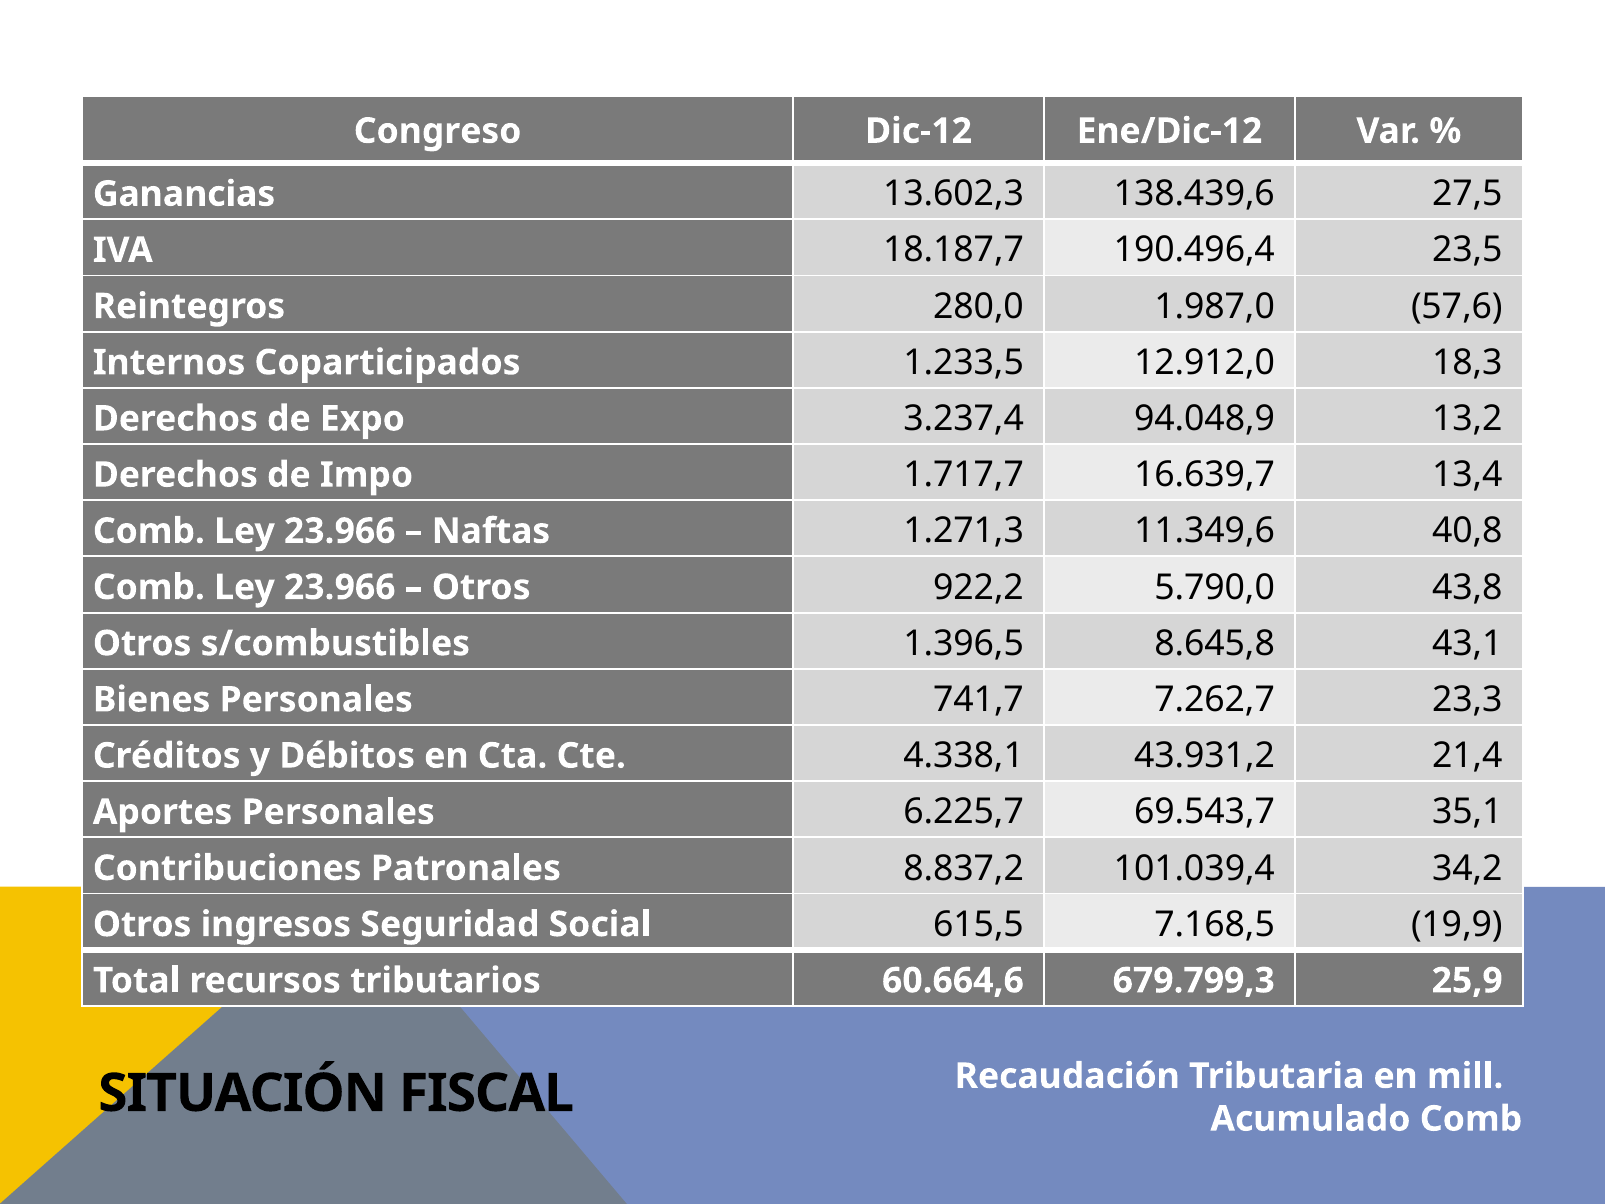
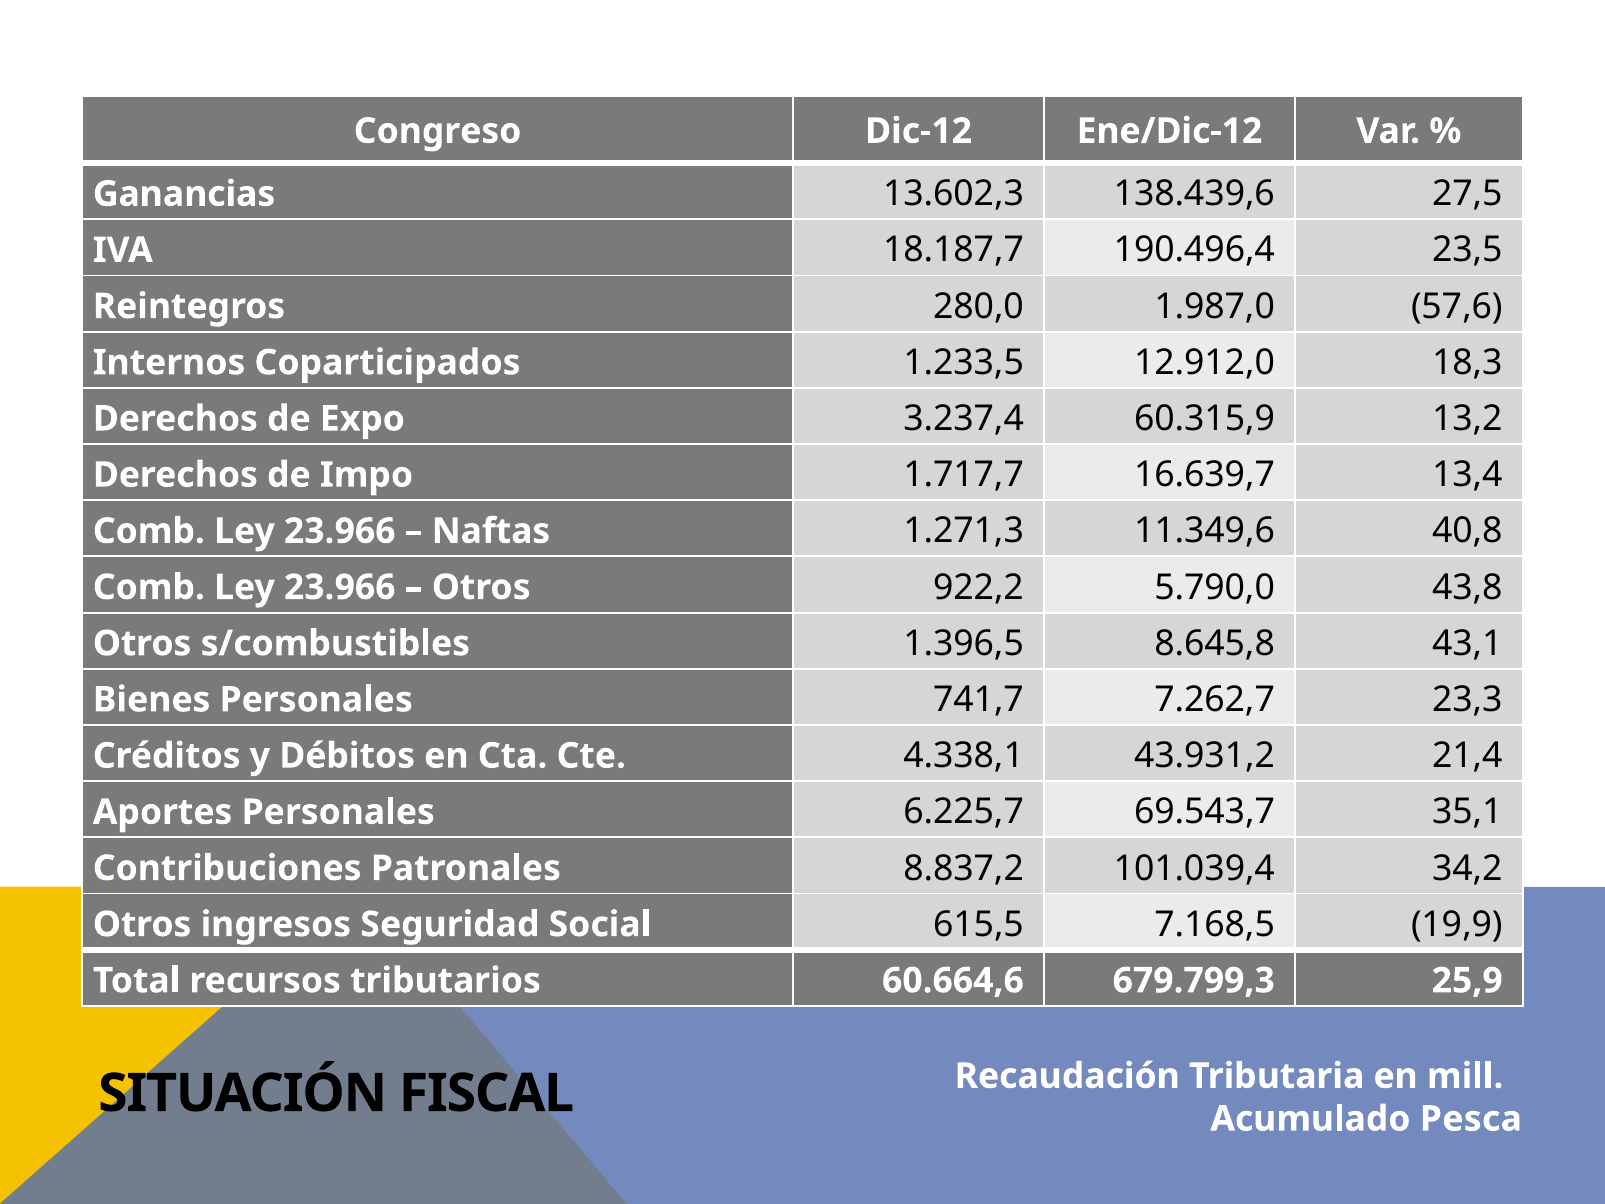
94.048,9: 94.048,9 -> 60.315,9
Acumulado Comb: Comb -> Pesca
